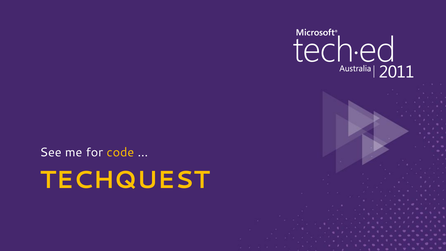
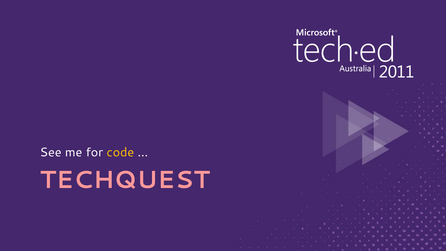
TECHQUEST colour: yellow -> pink
